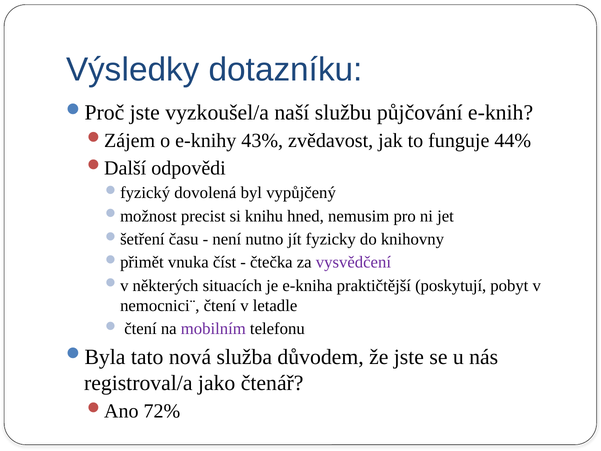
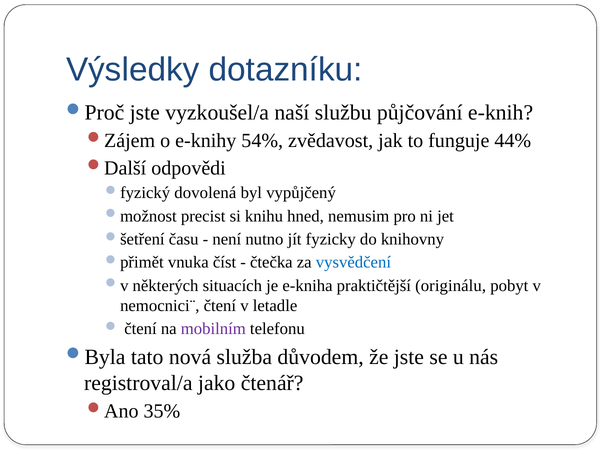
43%: 43% -> 54%
vysvědčení colour: purple -> blue
poskytují: poskytují -> originálu
72%: 72% -> 35%
